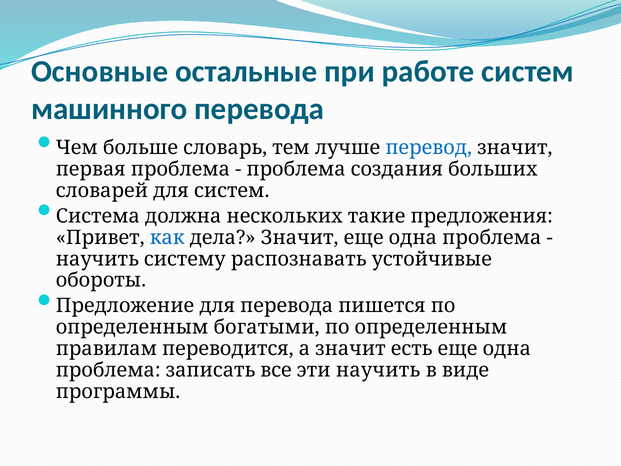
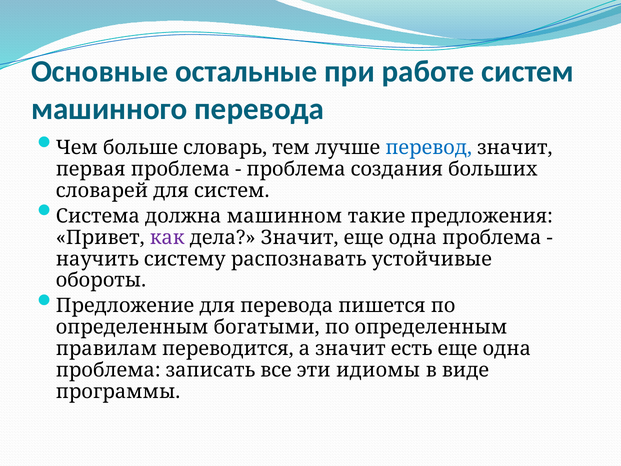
нескольких: нескольких -> машинном
как colour: blue -> purple
эти научить: научить -> идиомы
